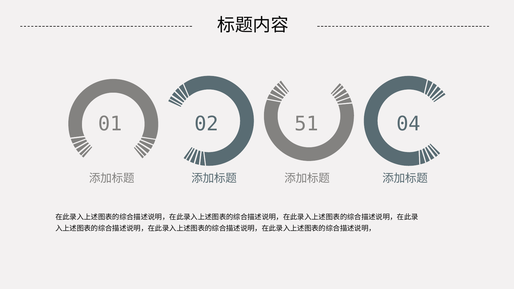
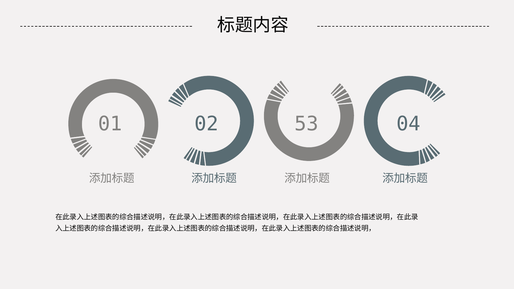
51: 51 -> 53
